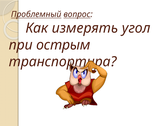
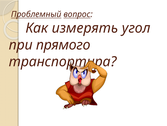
острым: острым -> прямого
